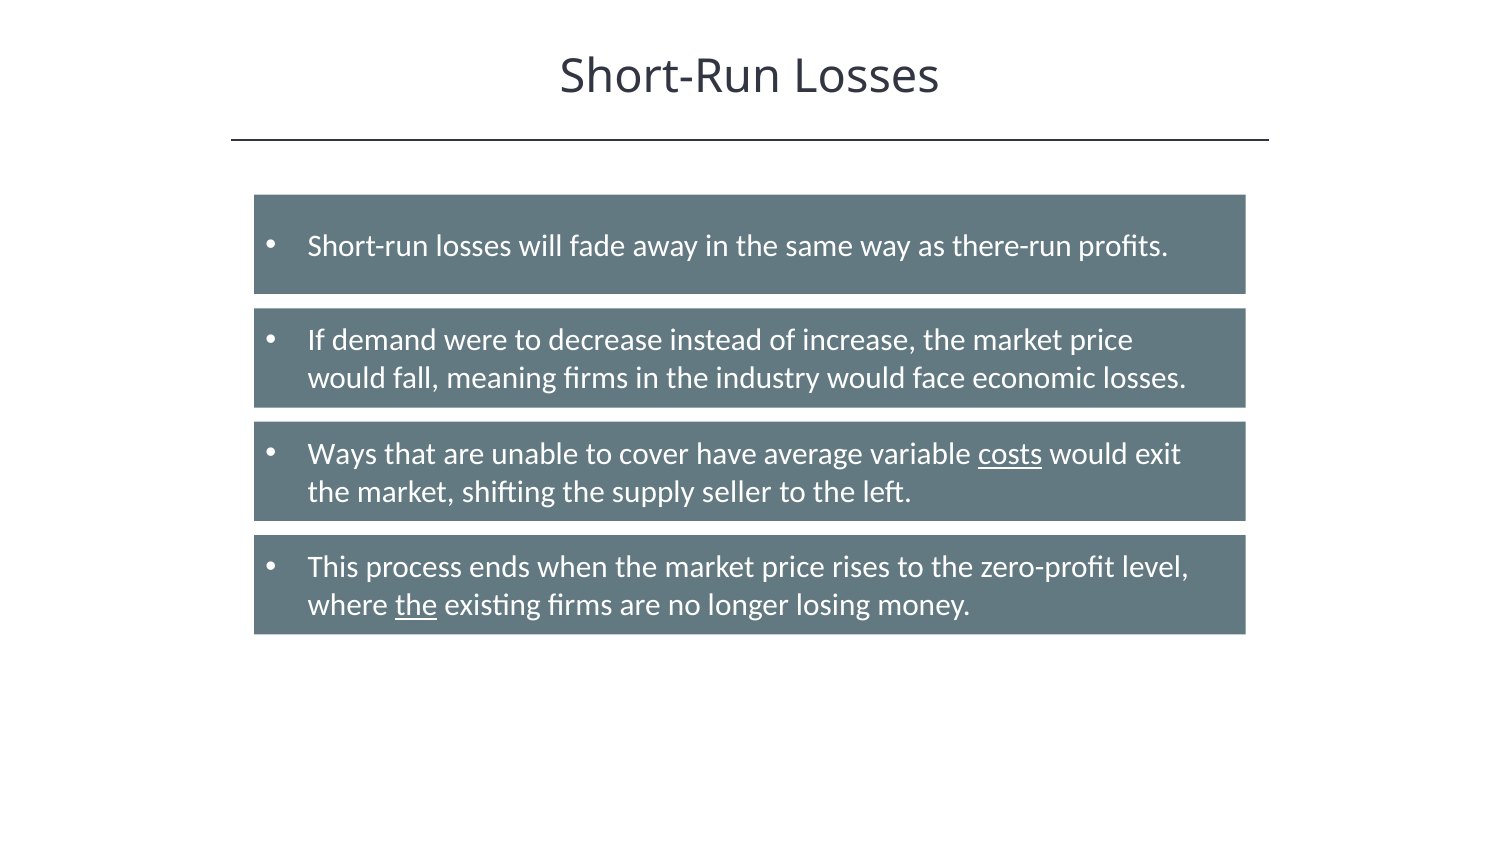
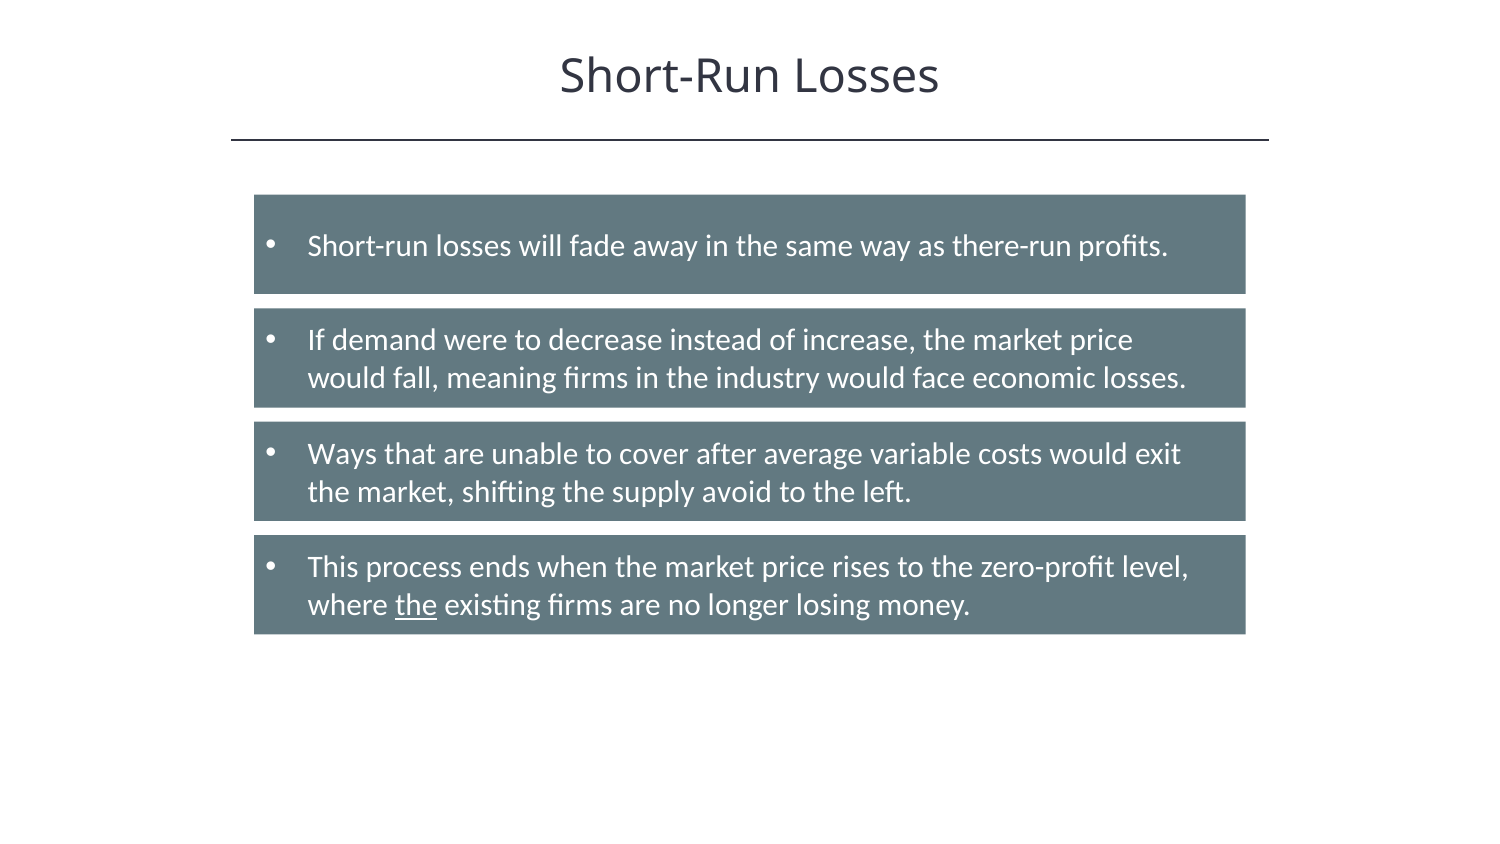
have: have -> after
costs underline: present -> none
seller: seller -> avoid
